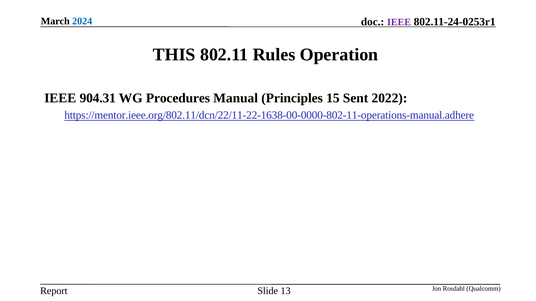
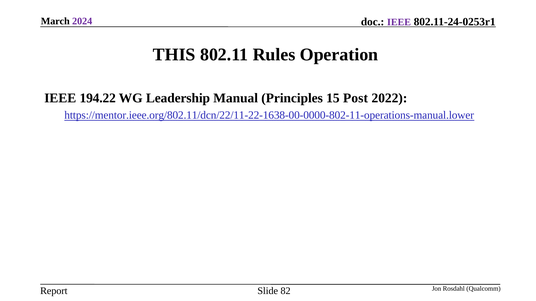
2024 colour: blue -> purple
904.31: 904.31 -> 194.22
Procedures: Procedures -> Leadership
Sent: Sent -> Post
https://mentor.ieee.org/802.11/dcn/22/11-22-1638-00-0000-802-11-operations-manual.adhere: https://mentor.ieee.org/802.11/dcn/22/11-22-1638-00-0000-802-11-operations-manual.adhere -> https://mentor.ieee.org/802.11/dcn/22/11-22-1638-00-0000-802-11-operations-manual.lower
13: 13 -> 82
